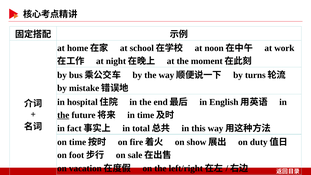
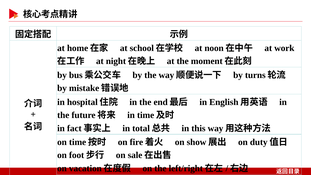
the at (63, 115) underline: present -> none
